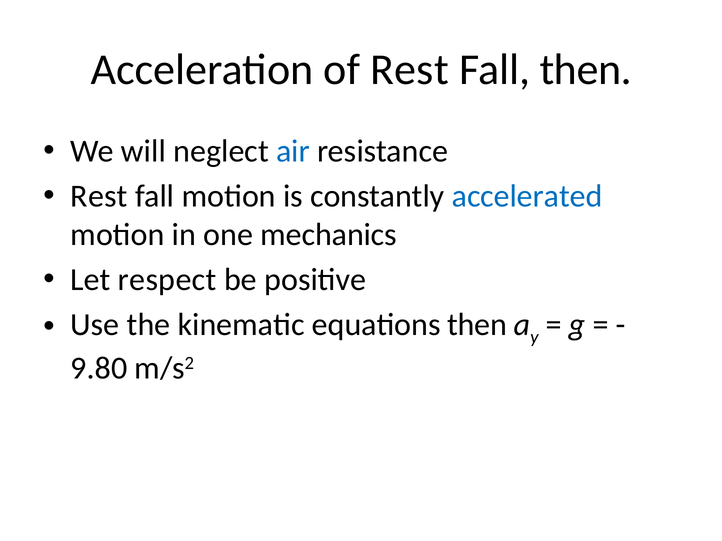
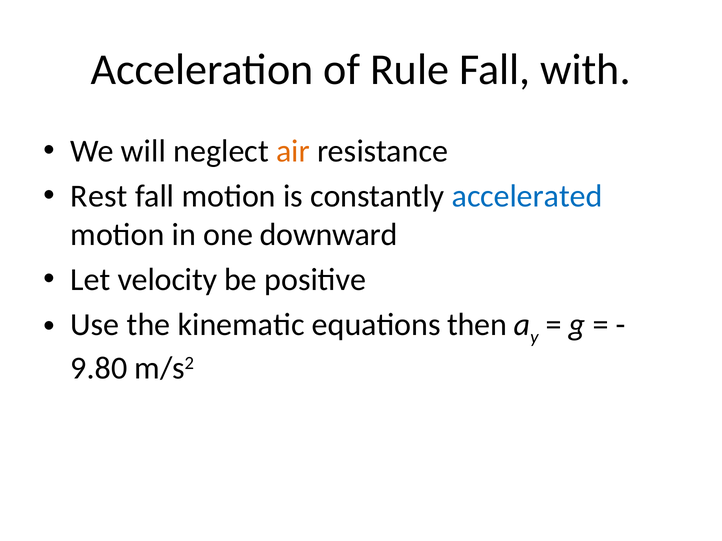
of Rest: Rest -> Rule
Fall then: then -> with
air colour: blue -> orange
mechanics: mechanics -> downward
respect: respect -> velocity
